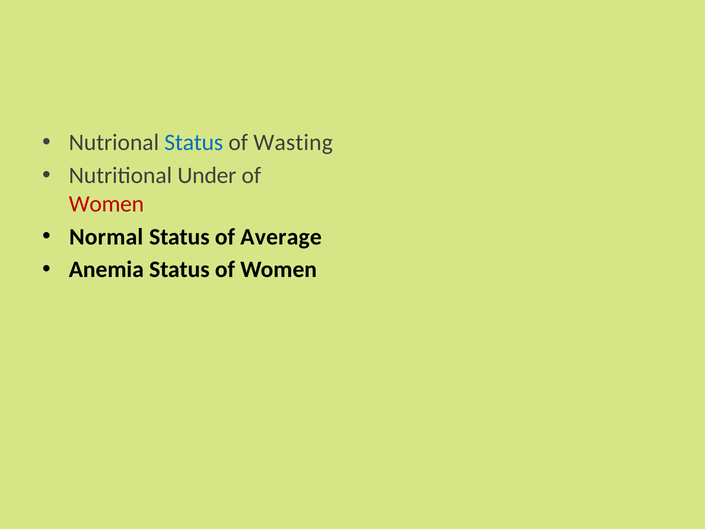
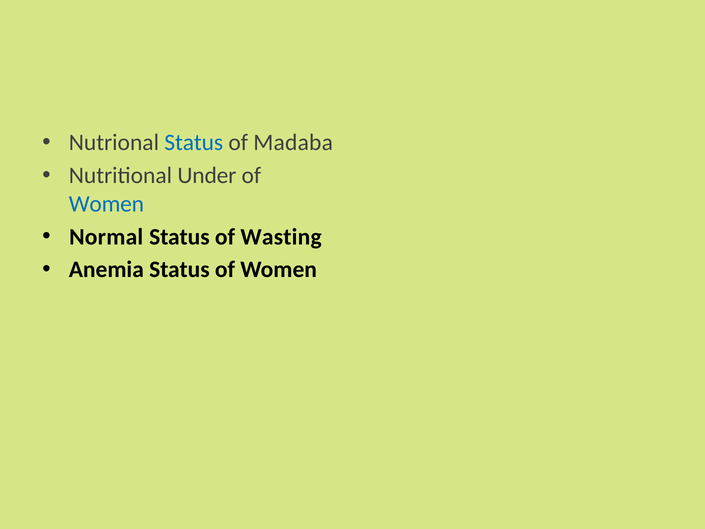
Wasting: Wasting -> Madaba
Women at (106, 204) colour: red -> blue
Average: Average -> Wasting
